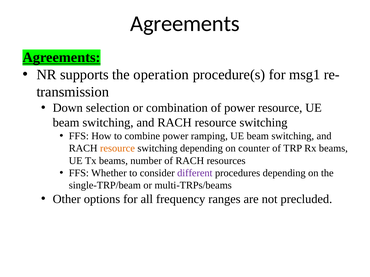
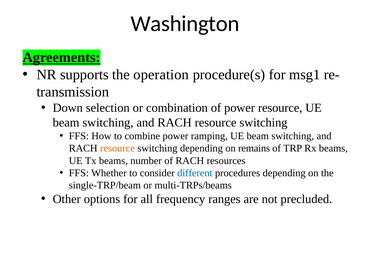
Agreements at (185, 24): Agreements -> Washington
counter: counter -> remains
different colour: purple -> blue
